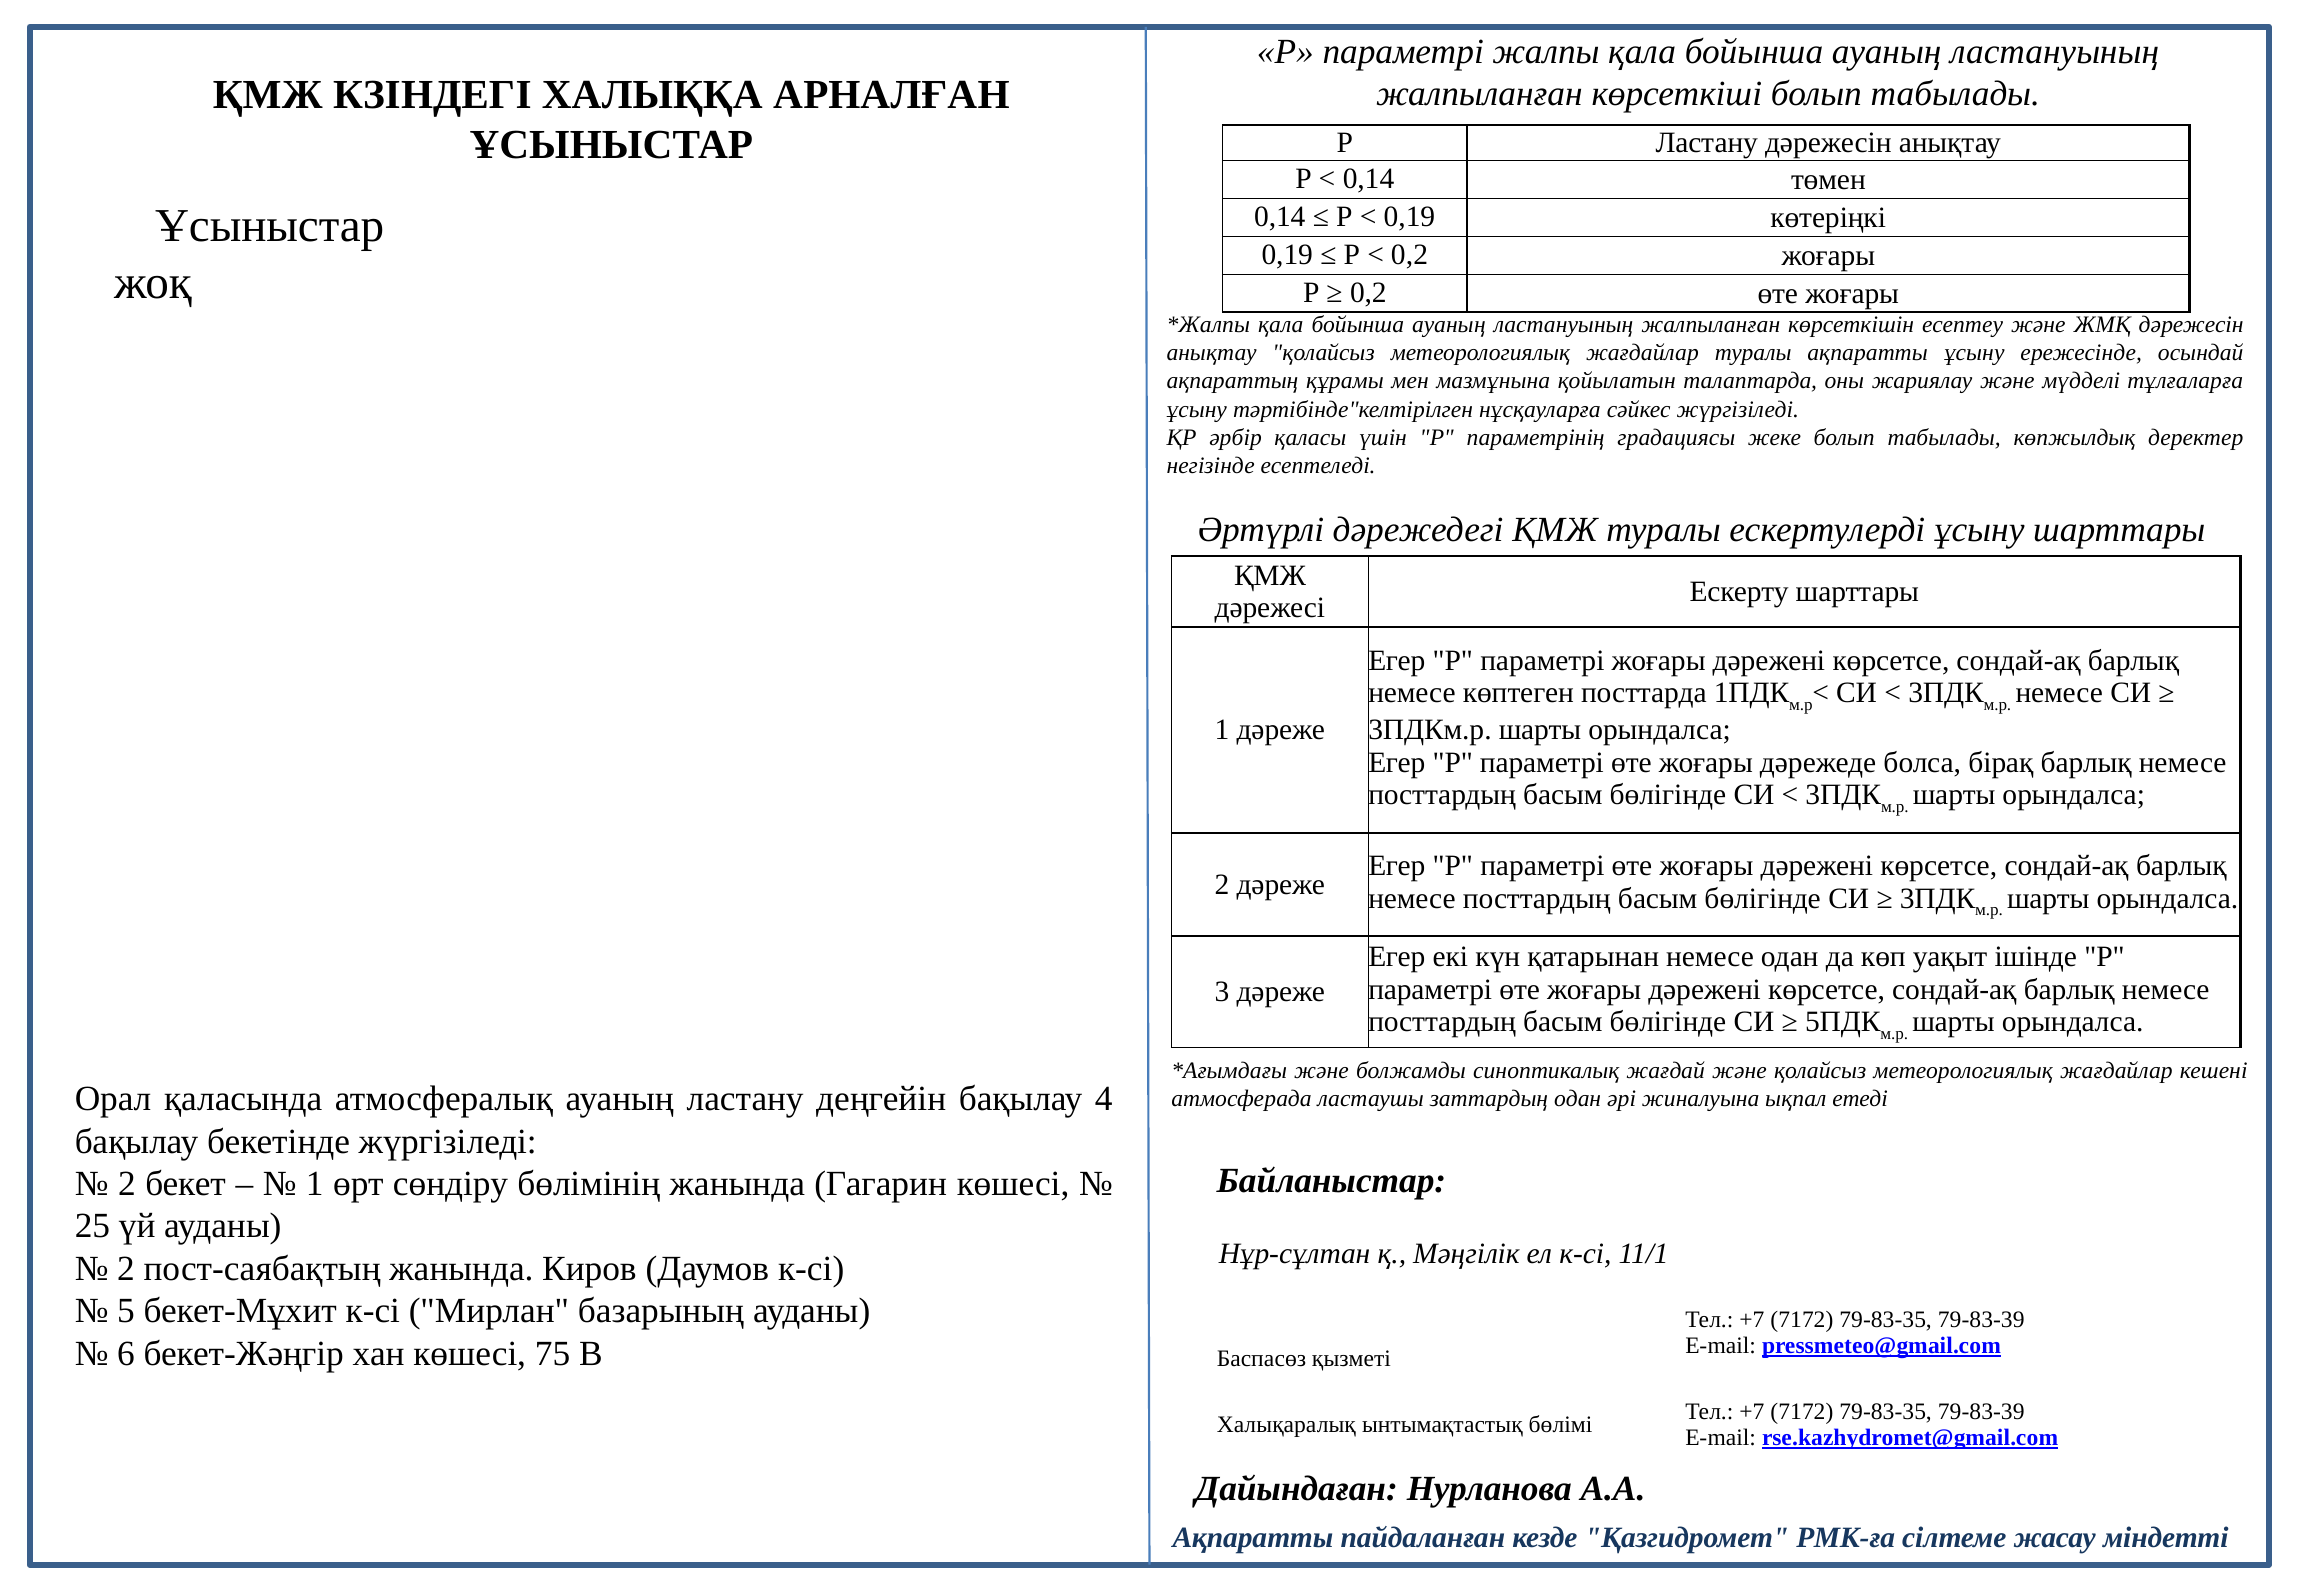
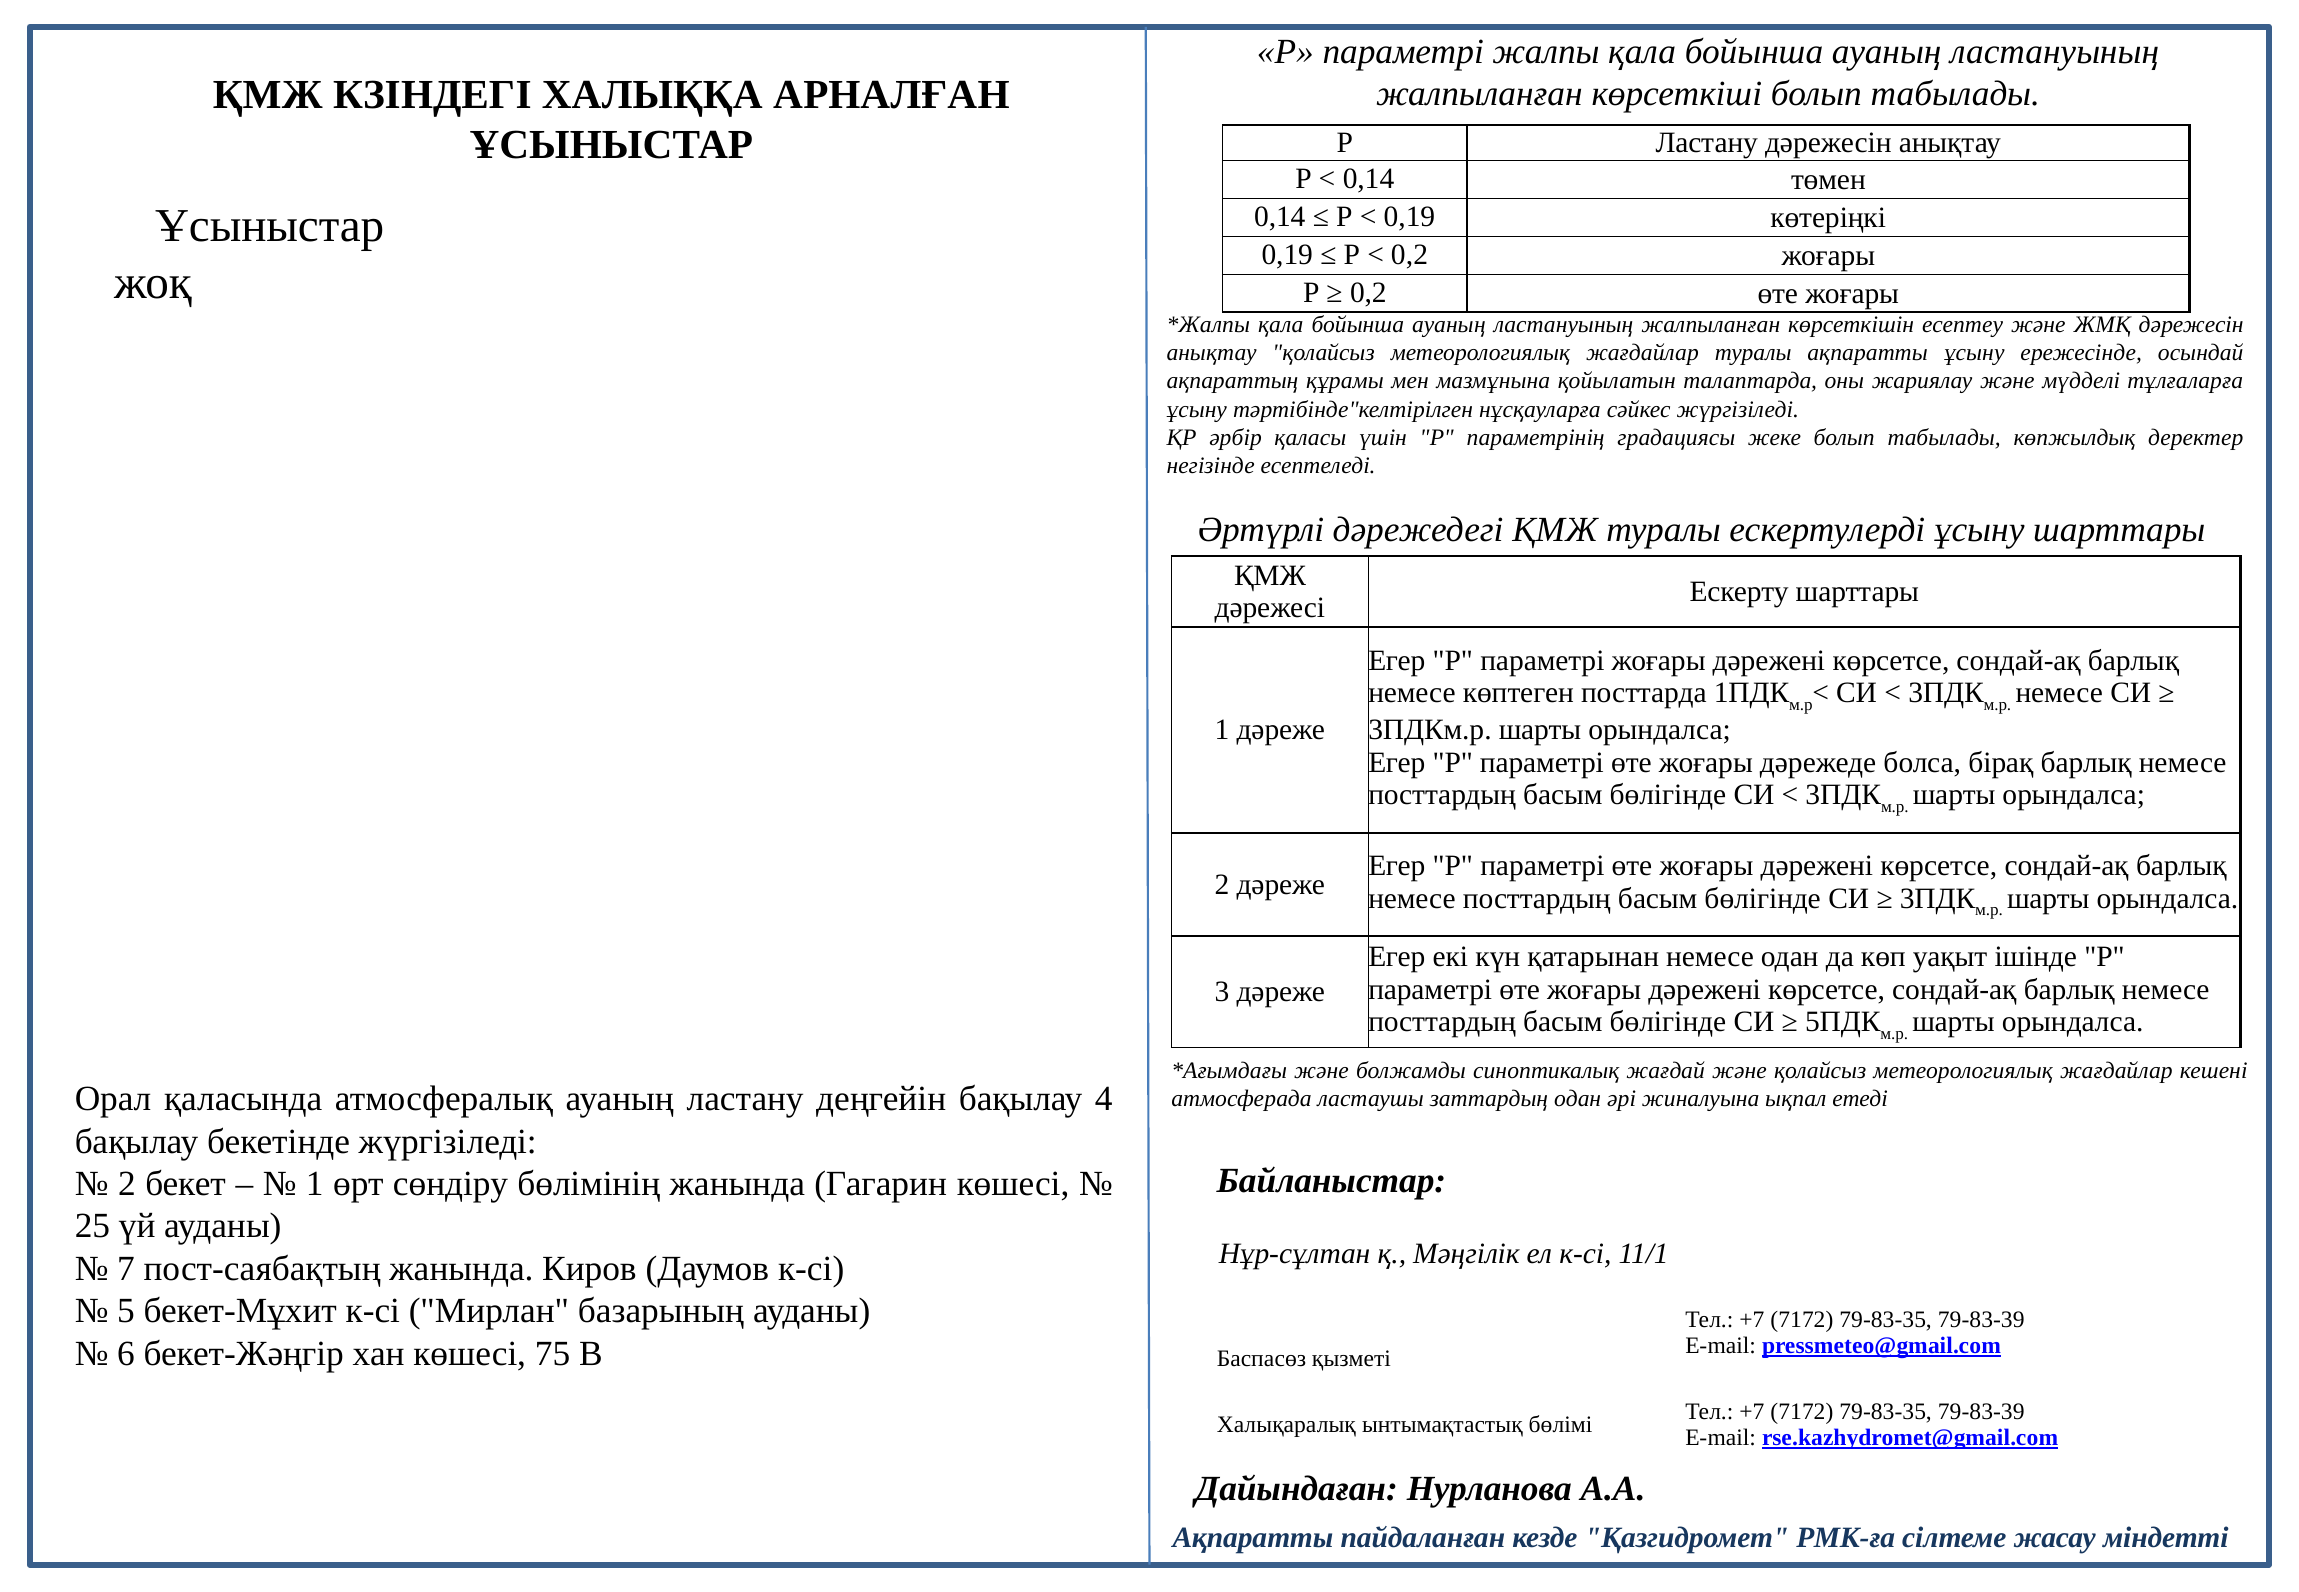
2 at (126, 1268): 2 -> 7
